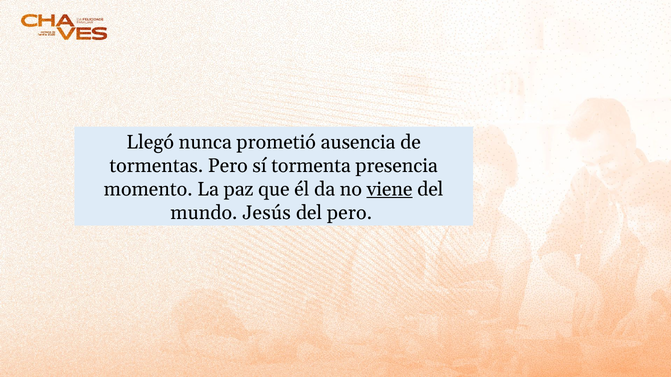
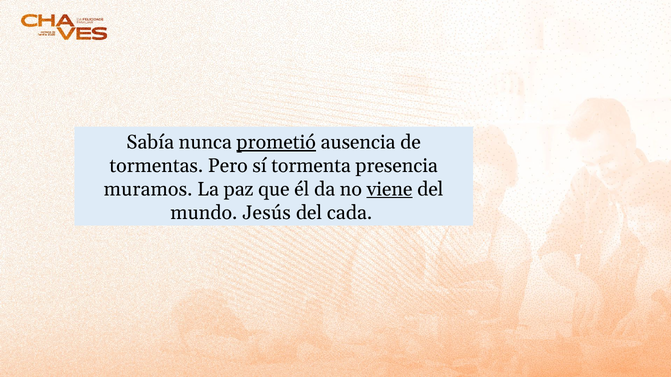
Llegó: Llegó -> Sabía
prometió underline: none -> present
momento: momento -> muramos
del pero: pero -> cada
